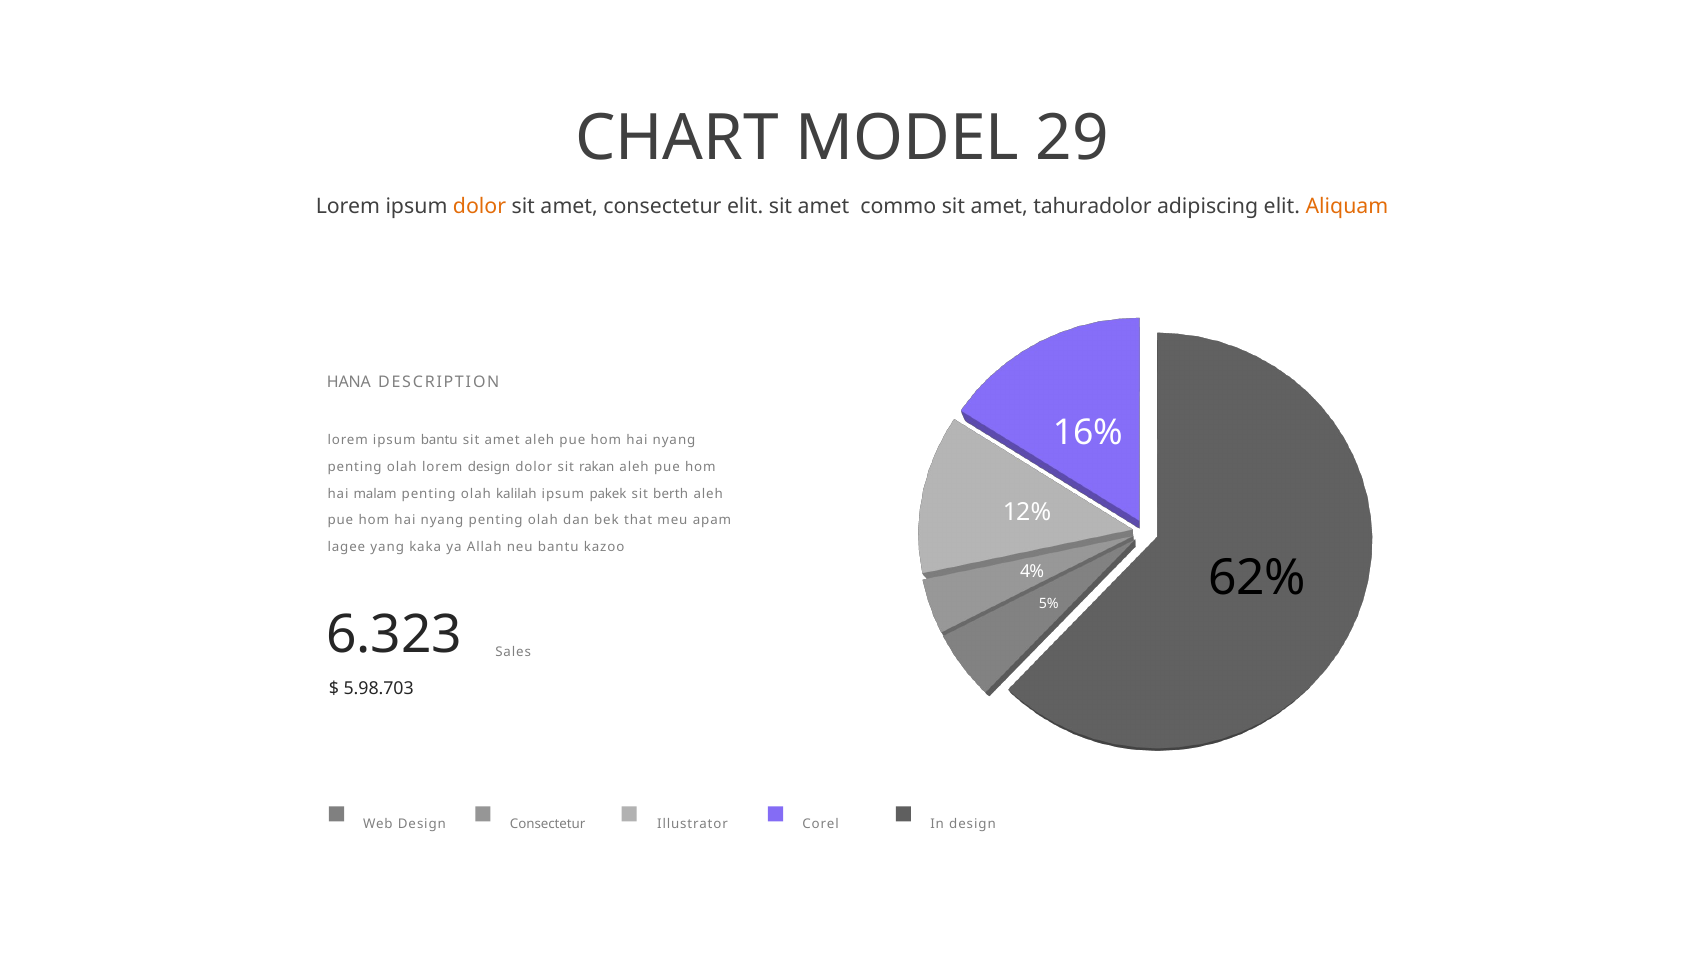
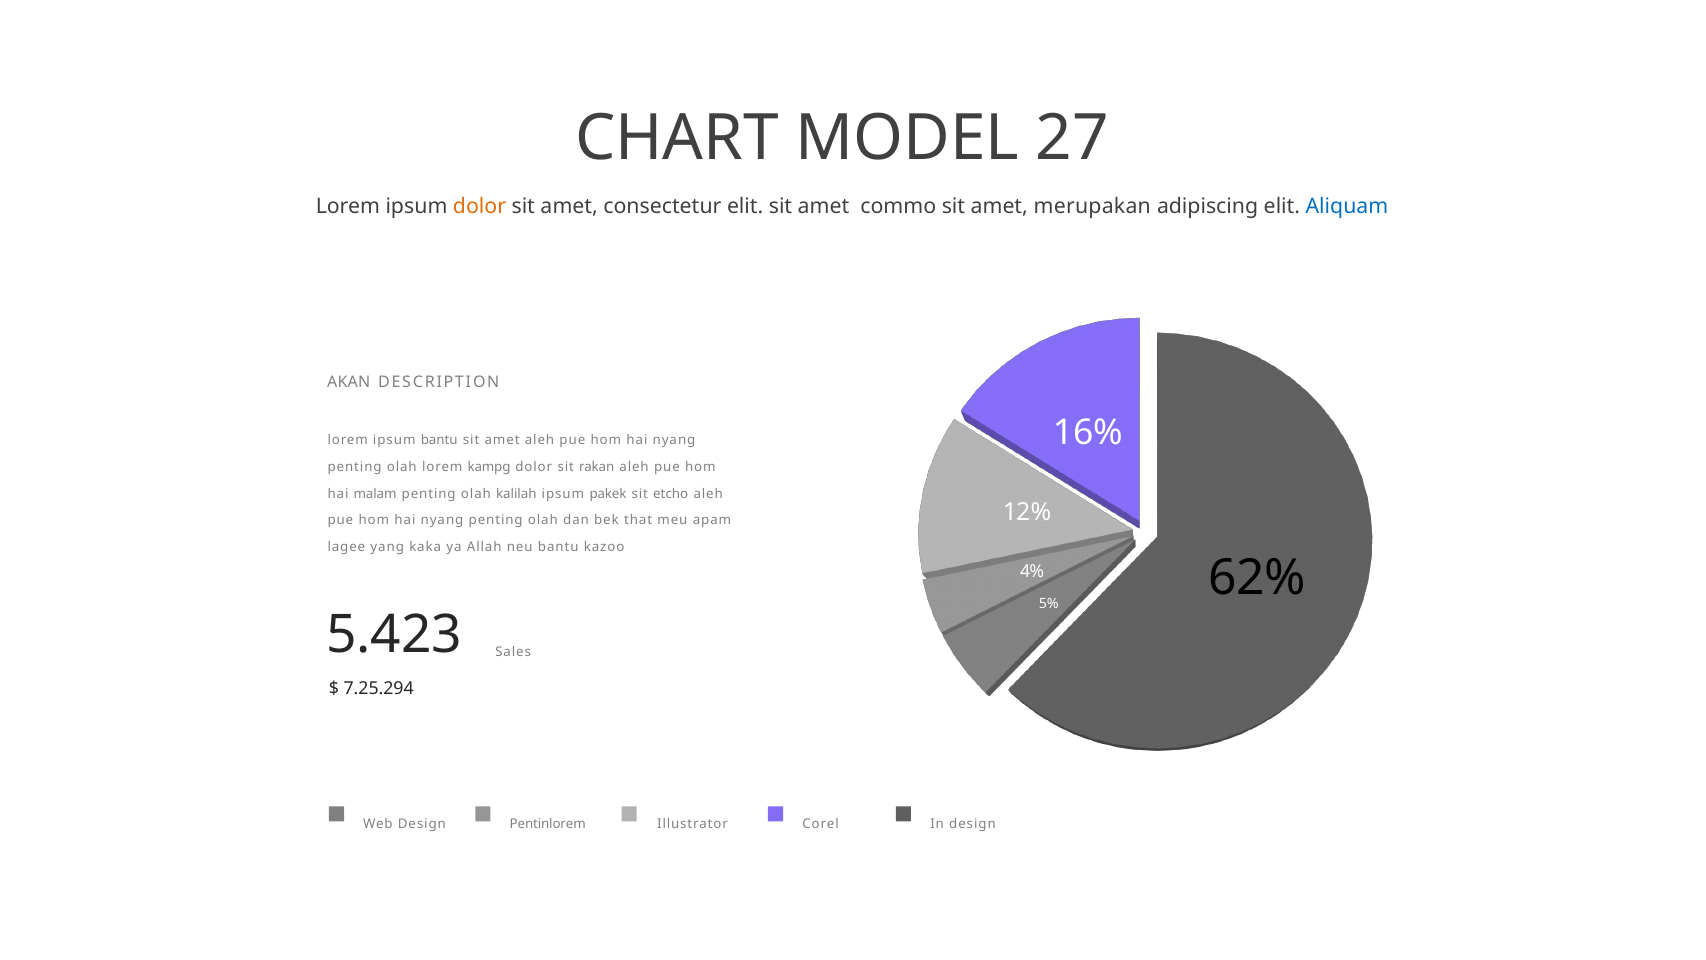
29: 29 -> 27
tahuradolor: tahuradolor -> merupakan
Aliquam colour: orange -> blue
HANA: HANA -> AKAN
lorem design: design -> kampg
berth: berth -> etcho
6.323: 6.323 -> 5.423
5.98.703: 5.98.703 -> 7.25.294
Design Consectetur: Consectetur -> Pentinlorem
